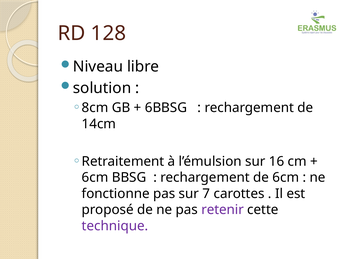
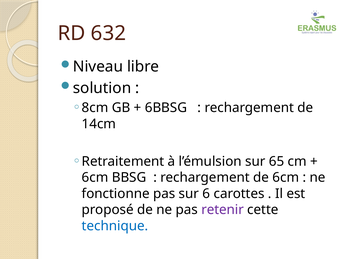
128: 128 -> 632
16: 16 -> 65
7: 7 -> 6
technique colour: purple -> blue
